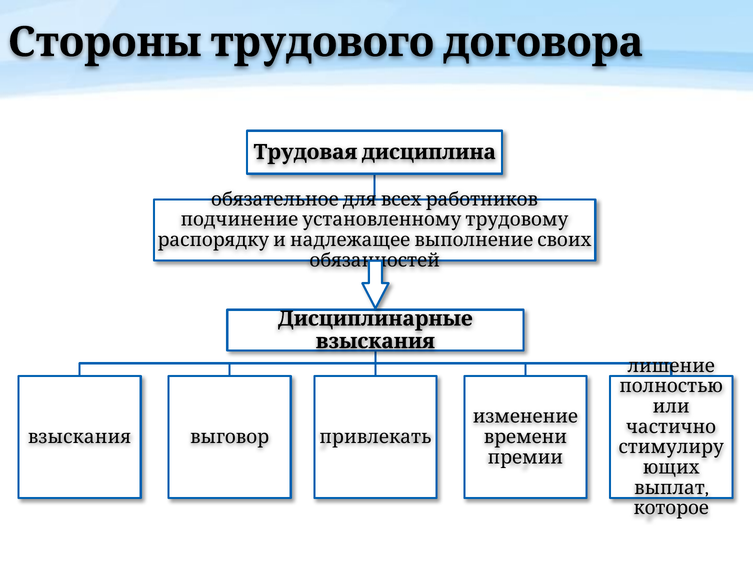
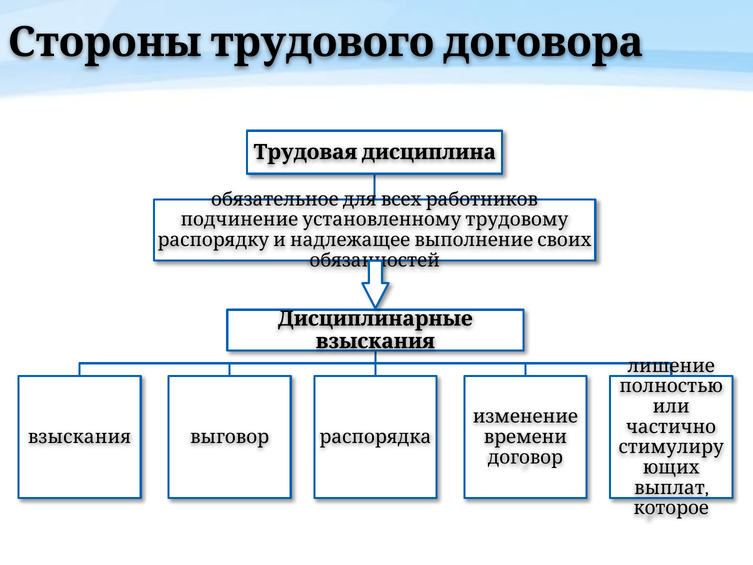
привлекать: привлекать -> распорядка
премии: премии -> договор
